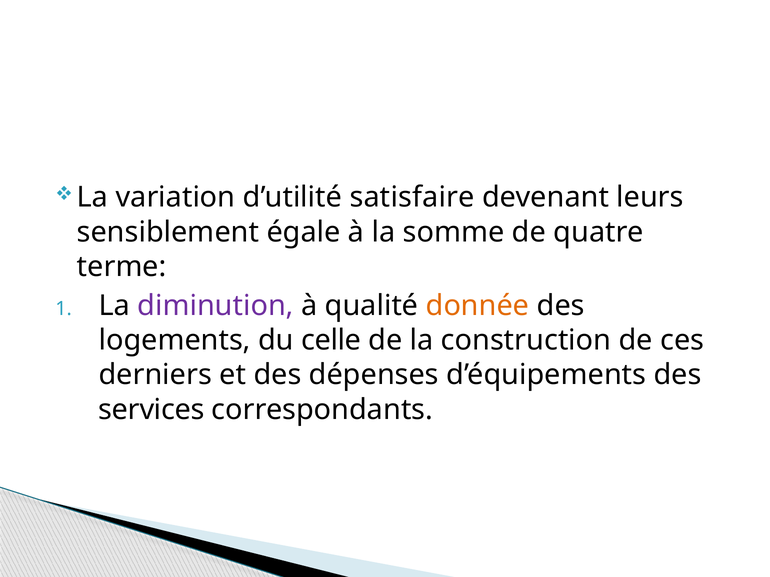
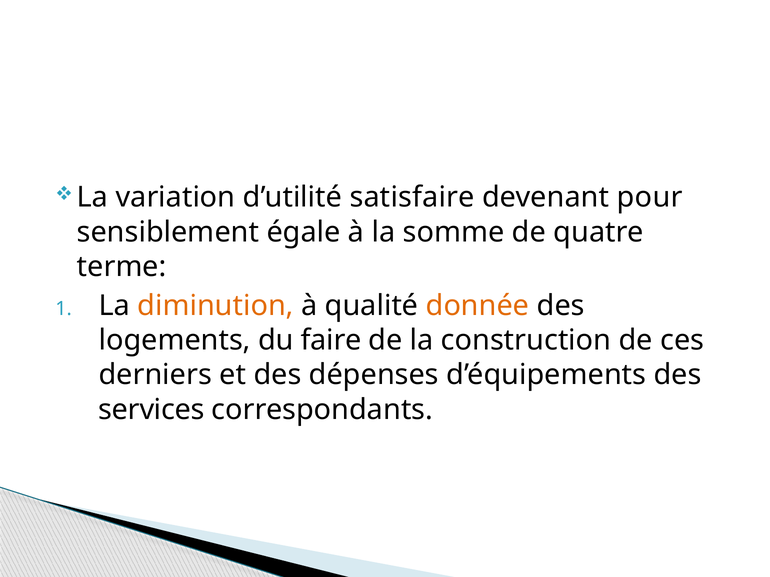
leurs: leurs -> pour
diminution colour: purple -> orange
celle: celle -> faire
